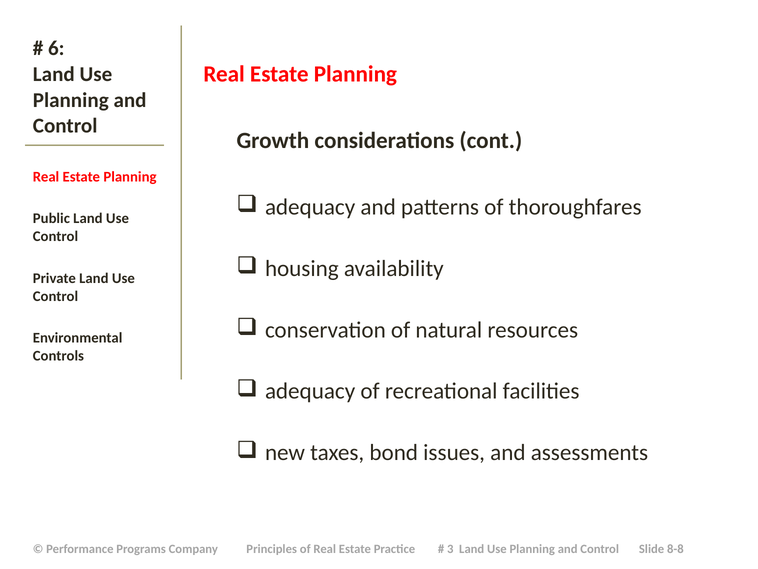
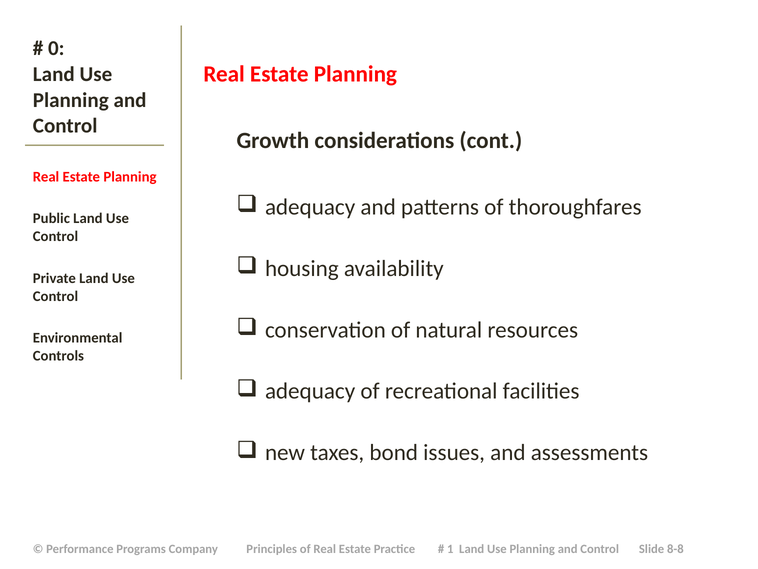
6: 6 -> 0
3: 3 -> 1
